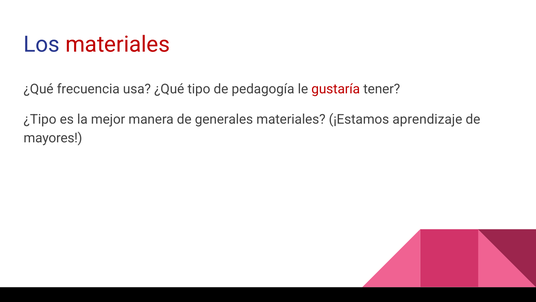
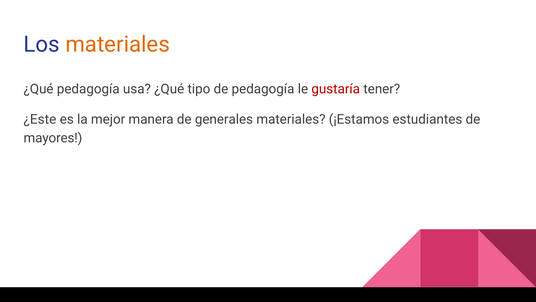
materiales at (118, 44) colour: red -> orange
¿Qué frecuencia: frecuencia -> pedagogía
¿Tipo: ¿Tipo -> ¿Este
aprendizaje: aprendizaje -> estudiantes
